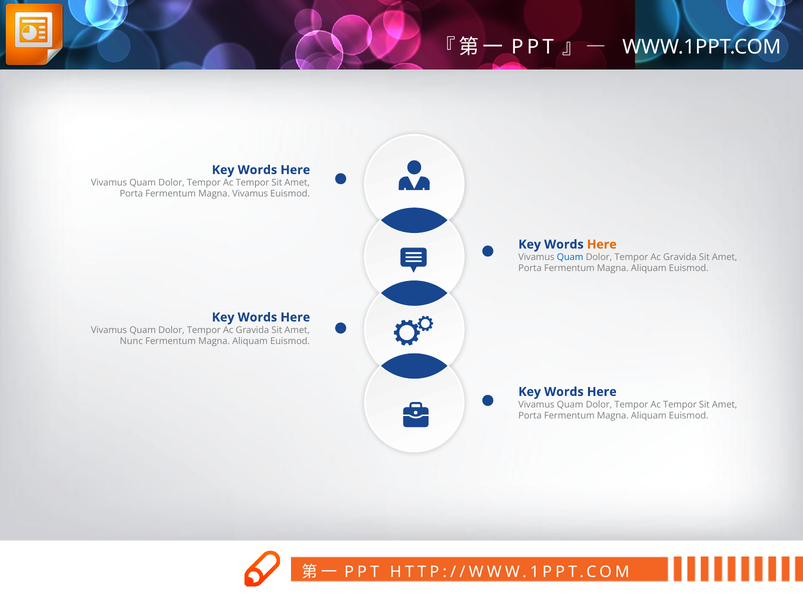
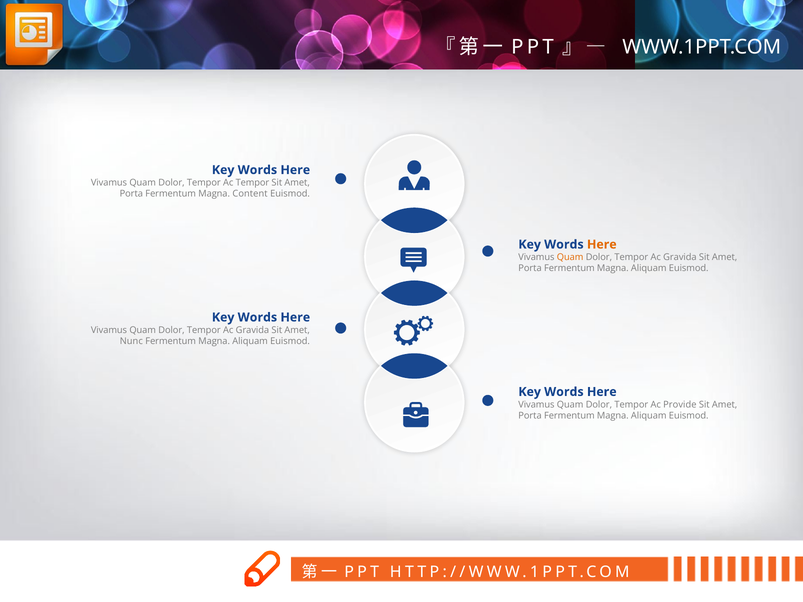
Magna Vivamus: Vivamus -> Content
Quam at (570, 257) colour: blue -> orange
Tempor at (680, 405): Tempor -> Provide
